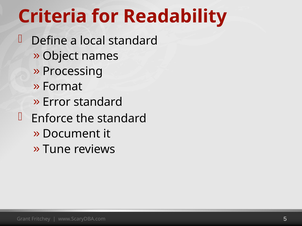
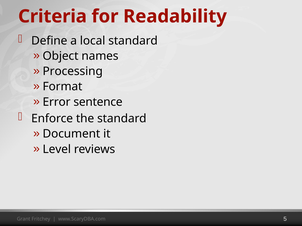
Error standard: standard -> sentence
Tune: Tune -> Level
